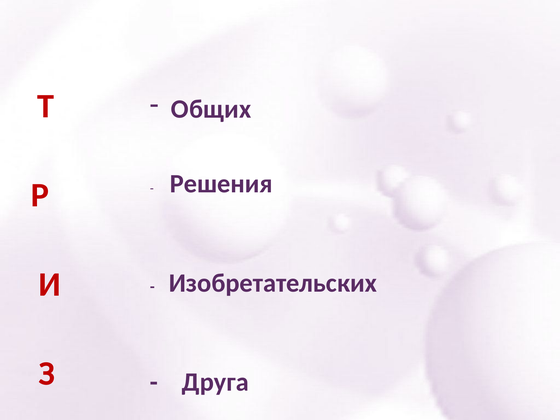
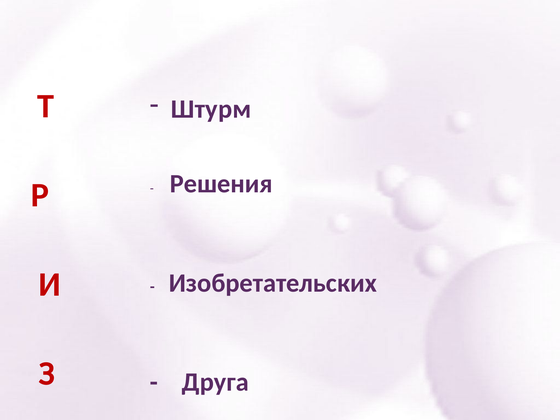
Общих: Общих -> Штурм
